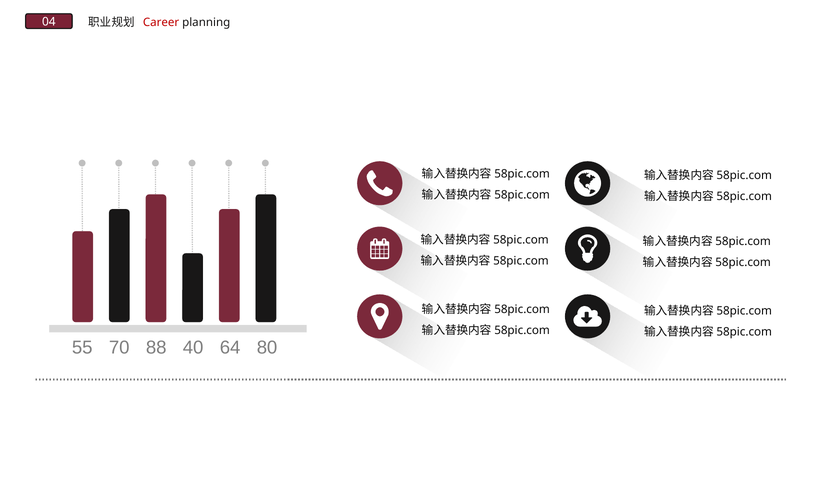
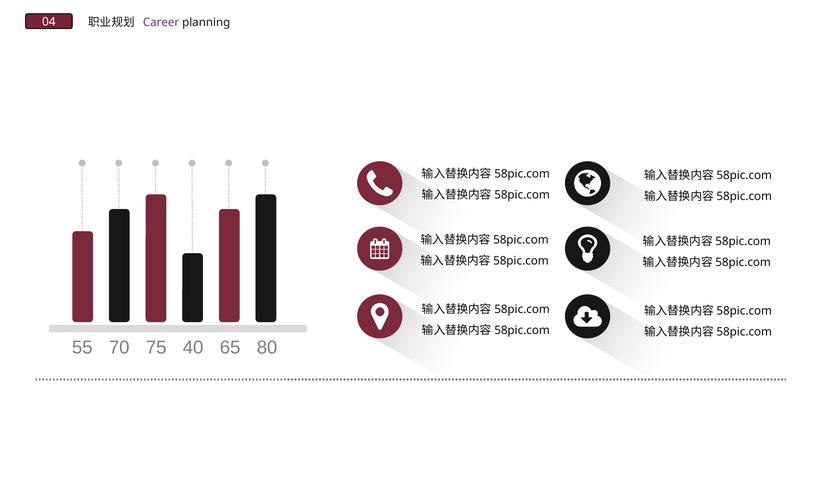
Career colour: red -> purple
88: 88 -> 75
64: 64 -> 65
